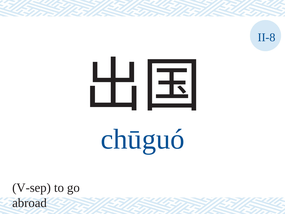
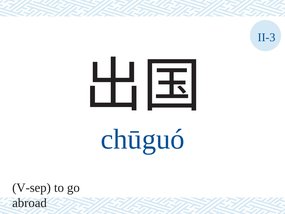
II-8: II-8 -> II-3
